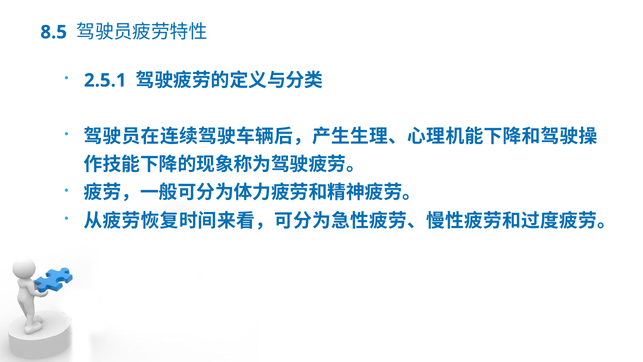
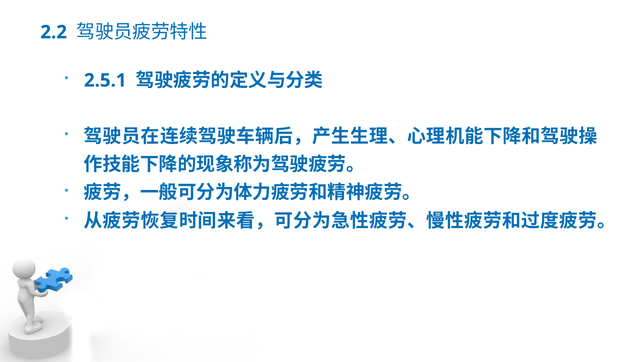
8.5: 8.5 -> 2.2
